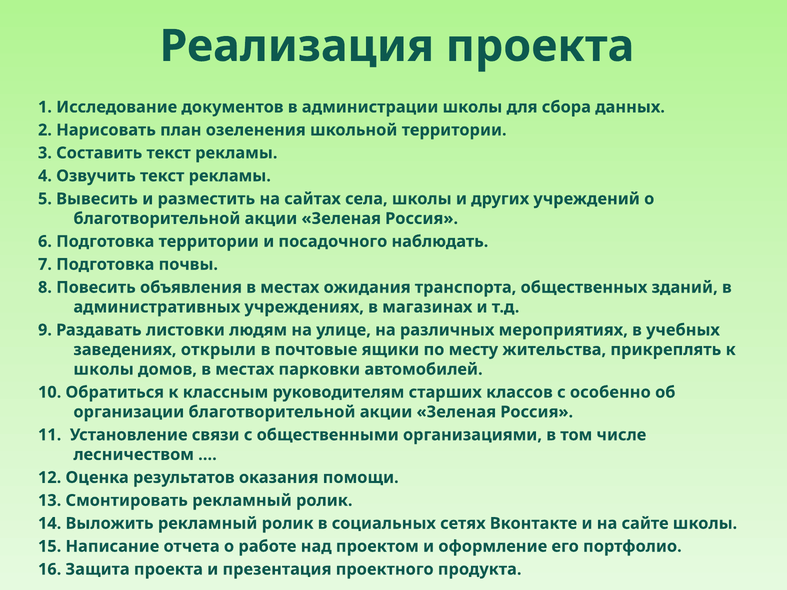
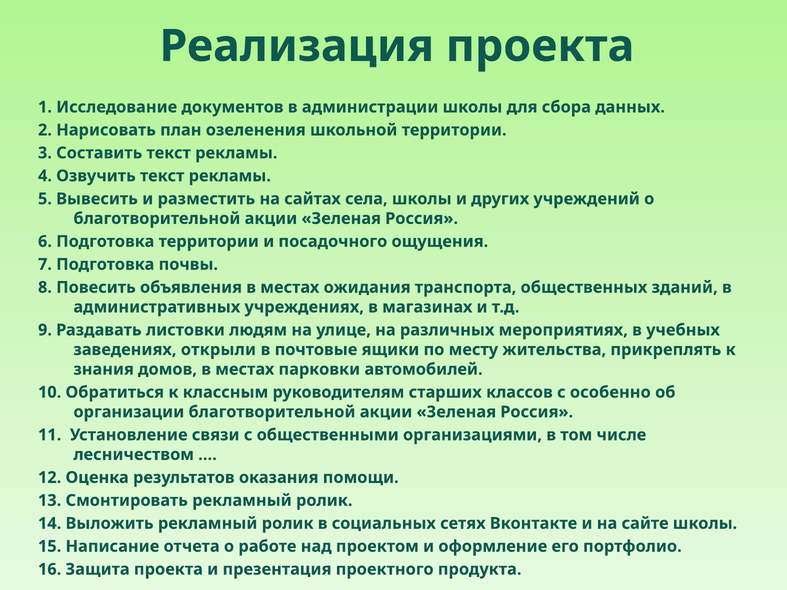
наблюдать: наблюдать -> ощущения
школы at (104, 369): школы -> знания
